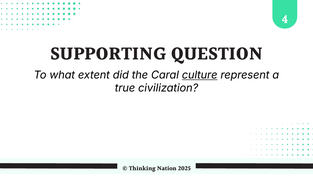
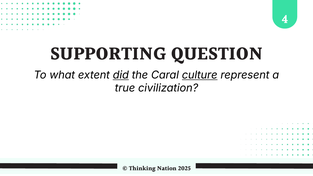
did underline: none -> present
